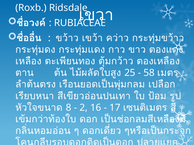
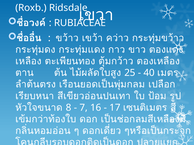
58: 58 -> 40
2: 2 -> 7
